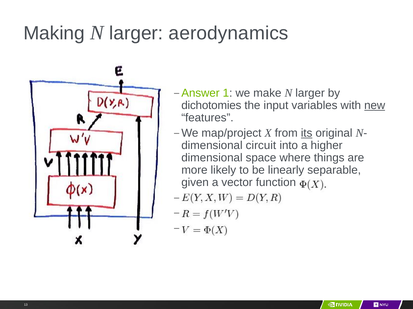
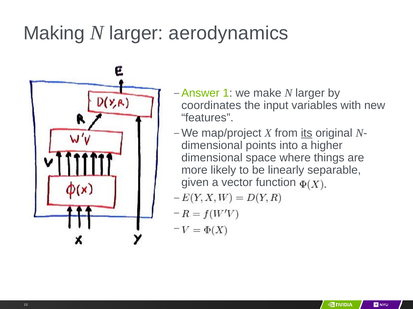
dichotomies: dichotomies -> coordinates
new underline: present -> none
circuit: circuit -> points
